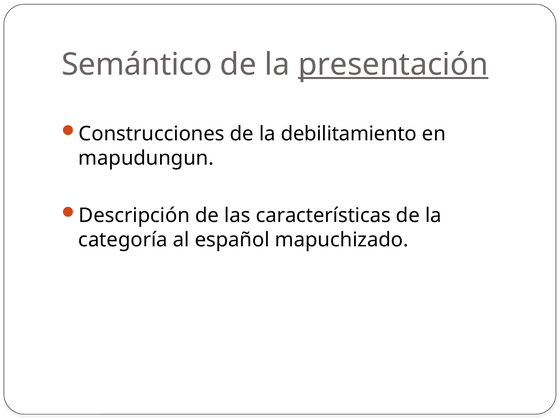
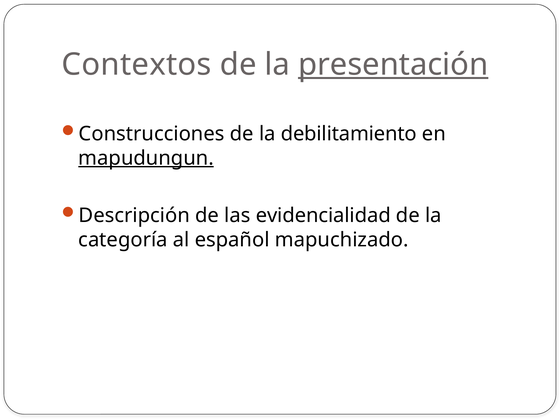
Semántico: Semántico -> Contextos
mapudungun underline: none -> present
características: características -> evidencialidad
